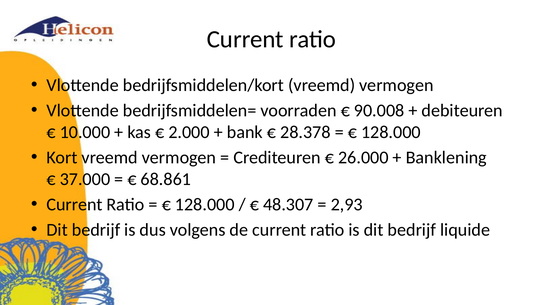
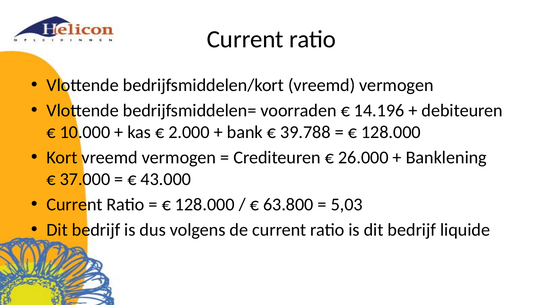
90.008: 90.008 -> 14.196
28.378: 28.378 -> 39.788
68.861: 68.861 -> 43.000
48.307: 48.307 -> 63.800
2,93: 2,93 -> 5,03
